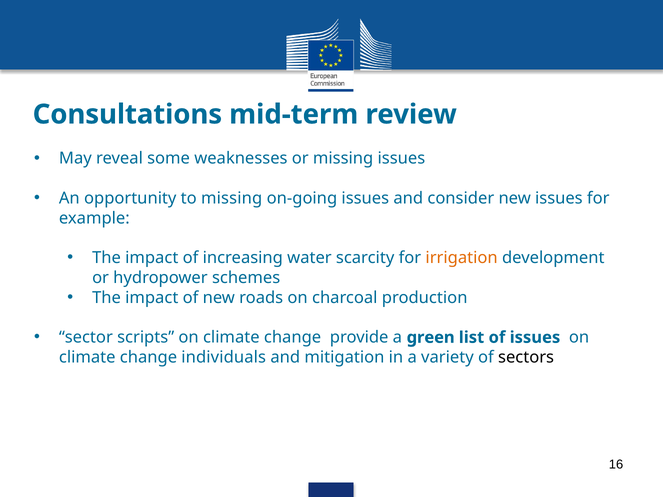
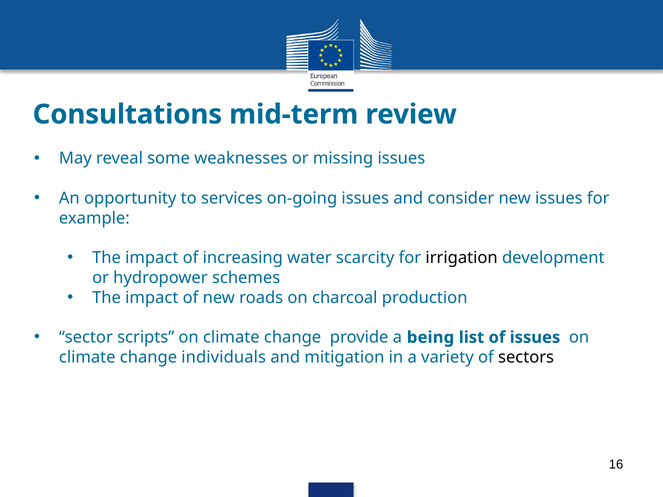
to missing: missing -> services
irrigation colour: orange -> black
green: green -> being
